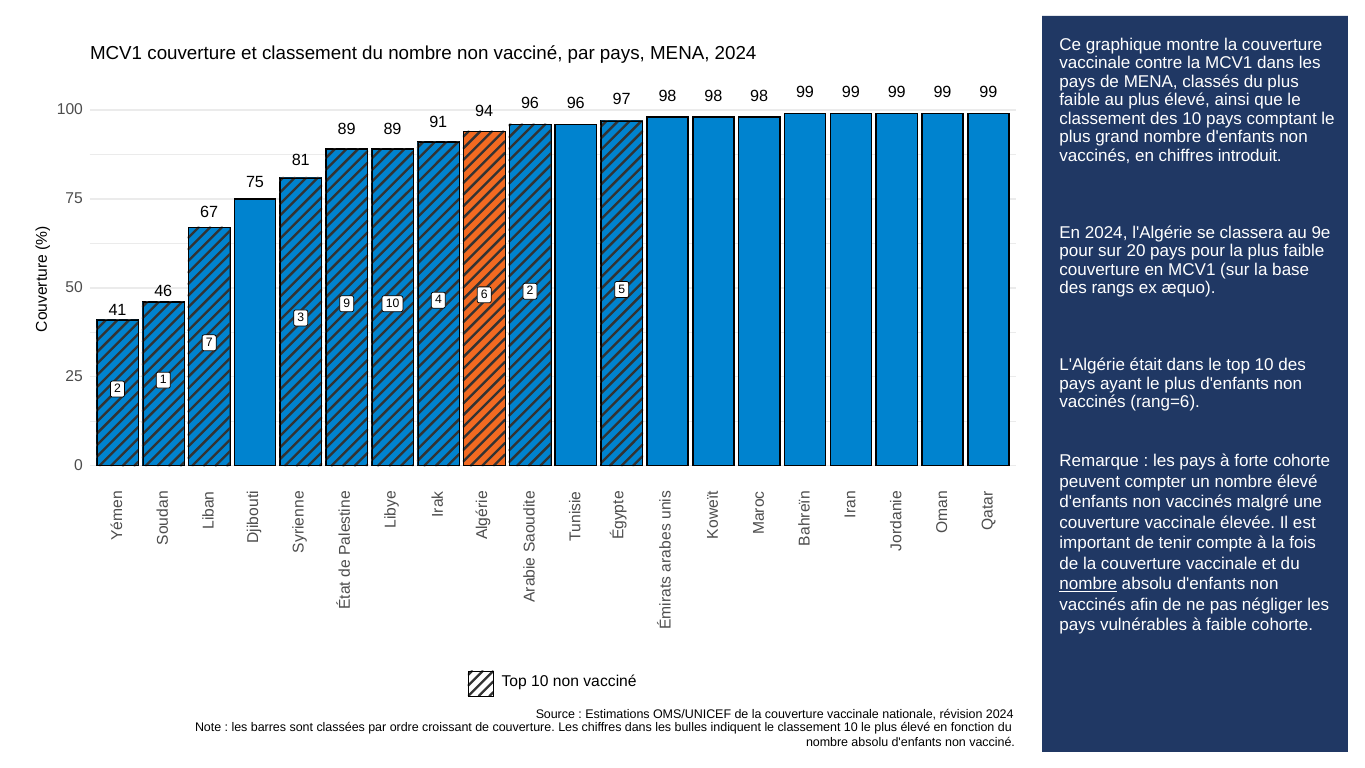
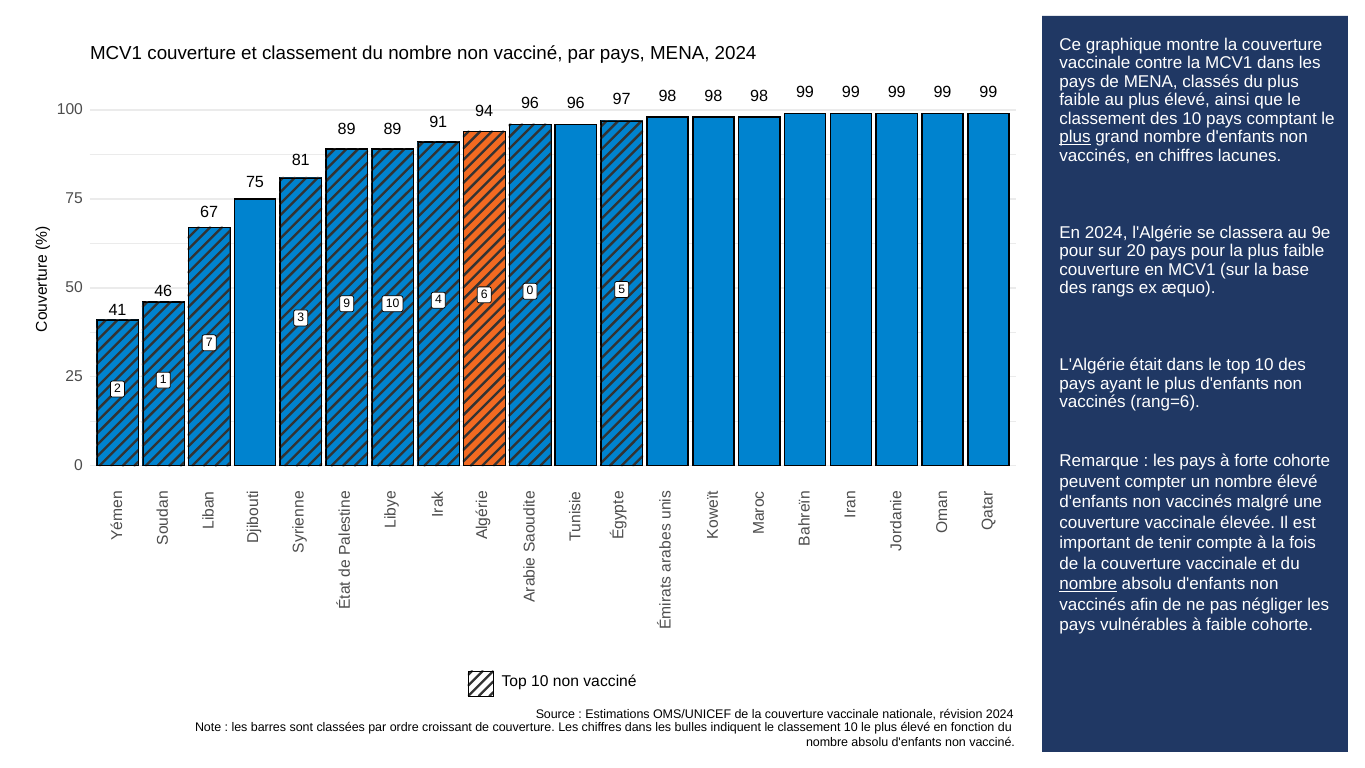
plus at (1075, 137) underline: none -> present
introduit: introduit -> lacunes
6 2: 2 -> 0
